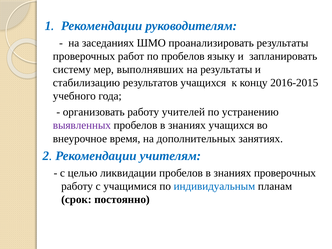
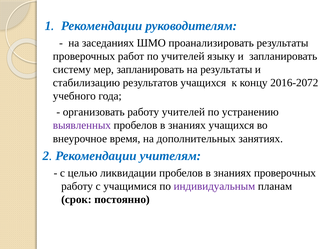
по пробелов: пробелов -> учителей
мер выполнявших: выполнявших -> запланировать
2016-2015: 2016-2015 -> 2016-2072
индивидуальным colour: blue -> purple
